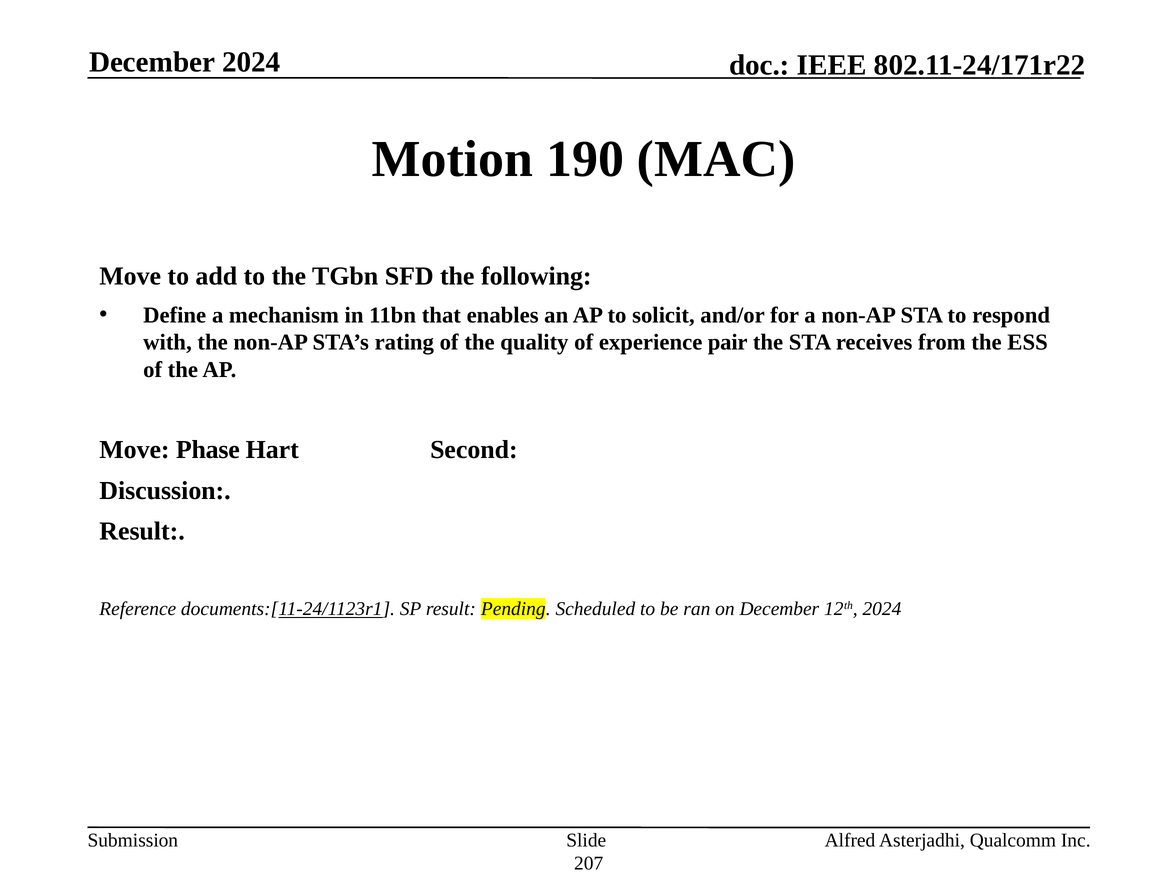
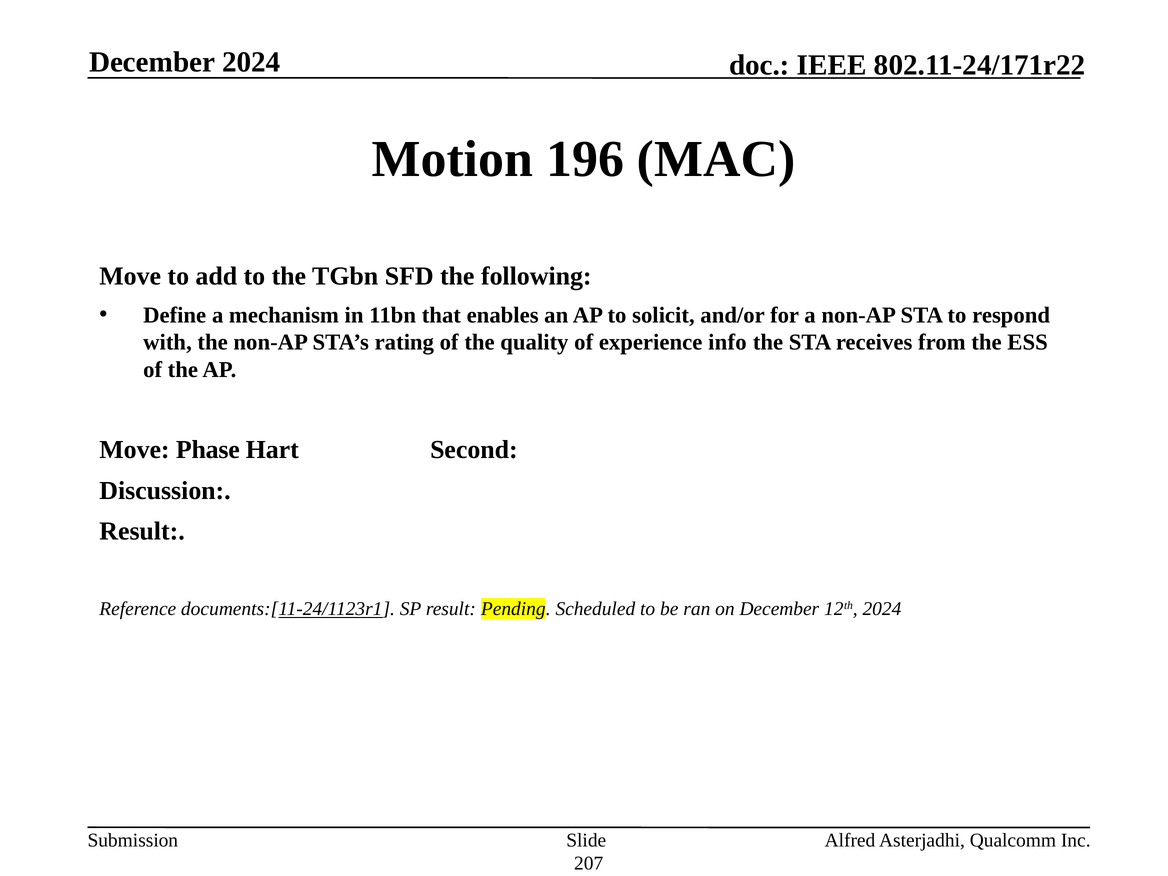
190: 190 -> 196
pair: pair -> info
